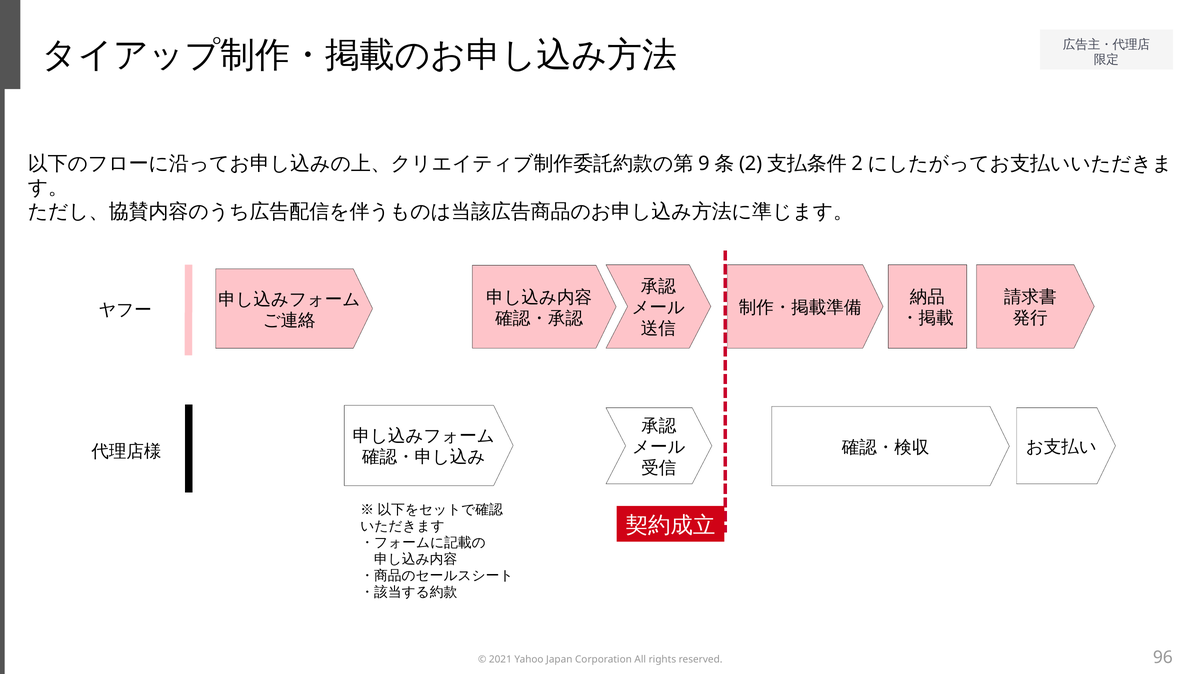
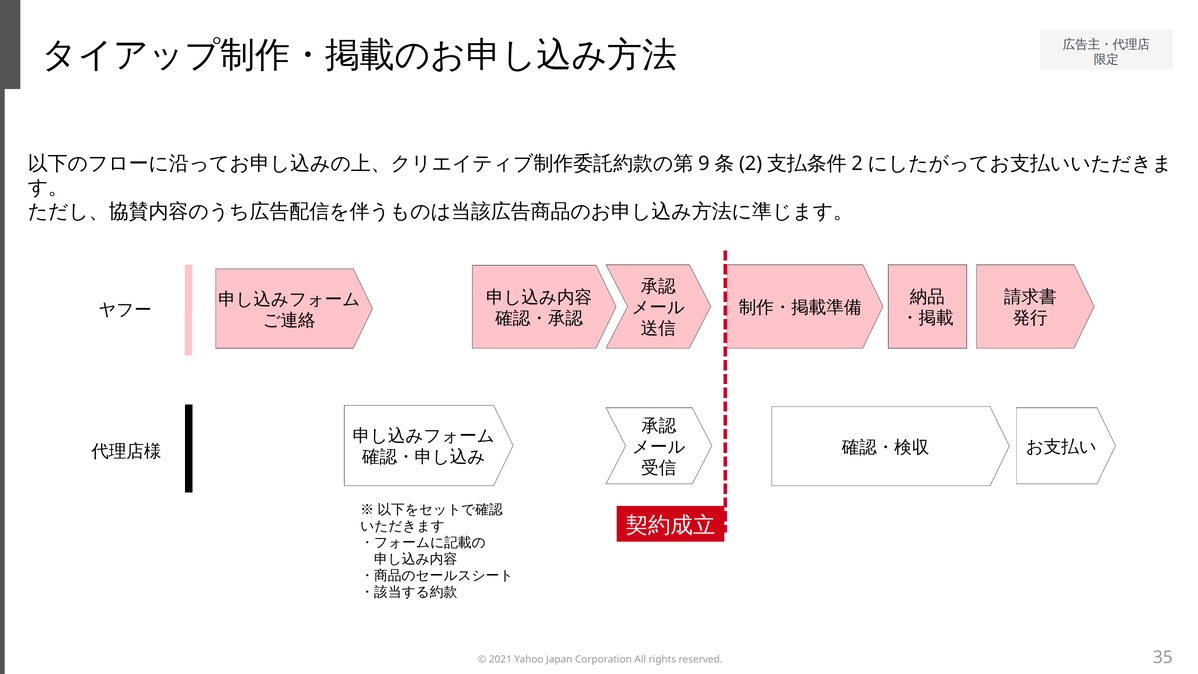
96: 96 -> 35
